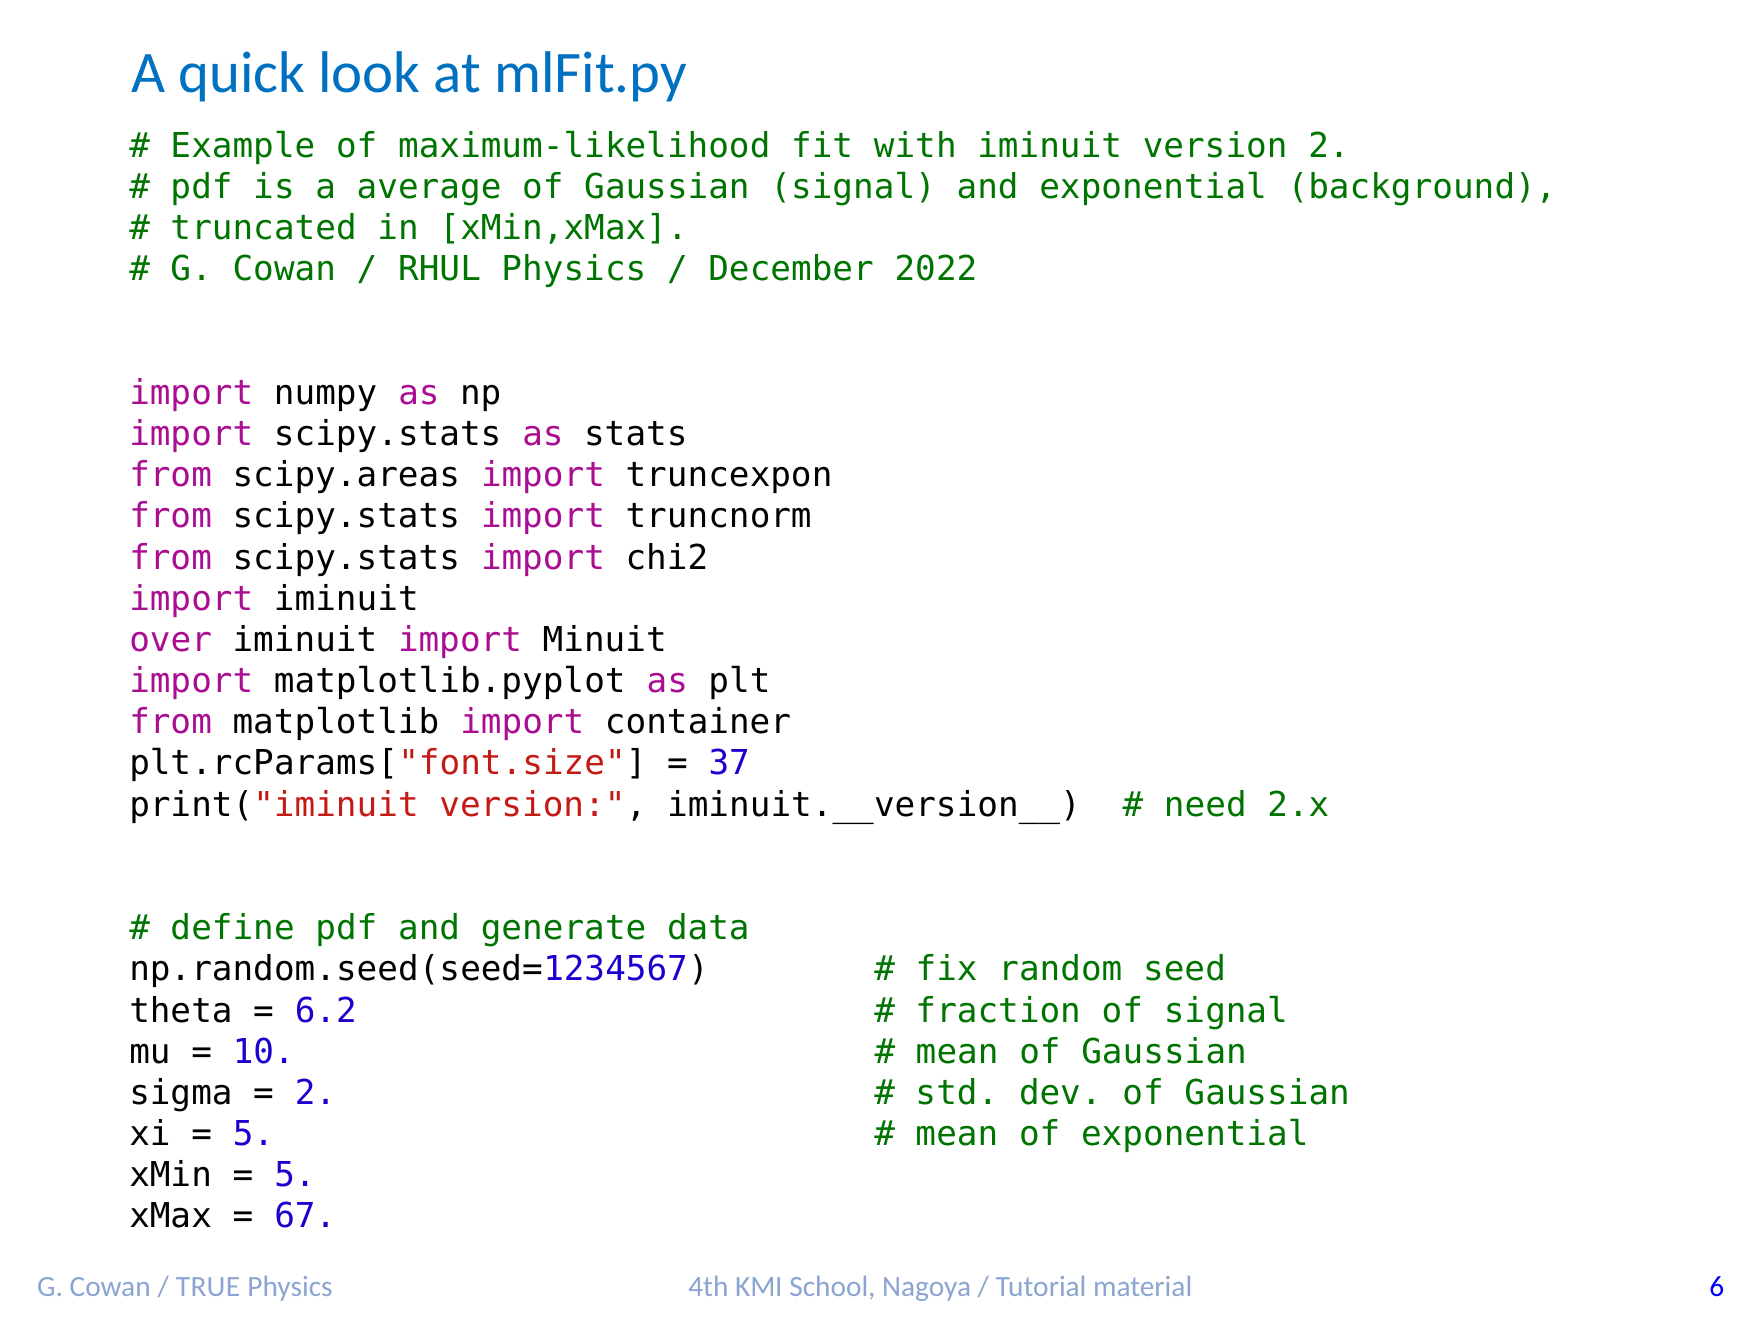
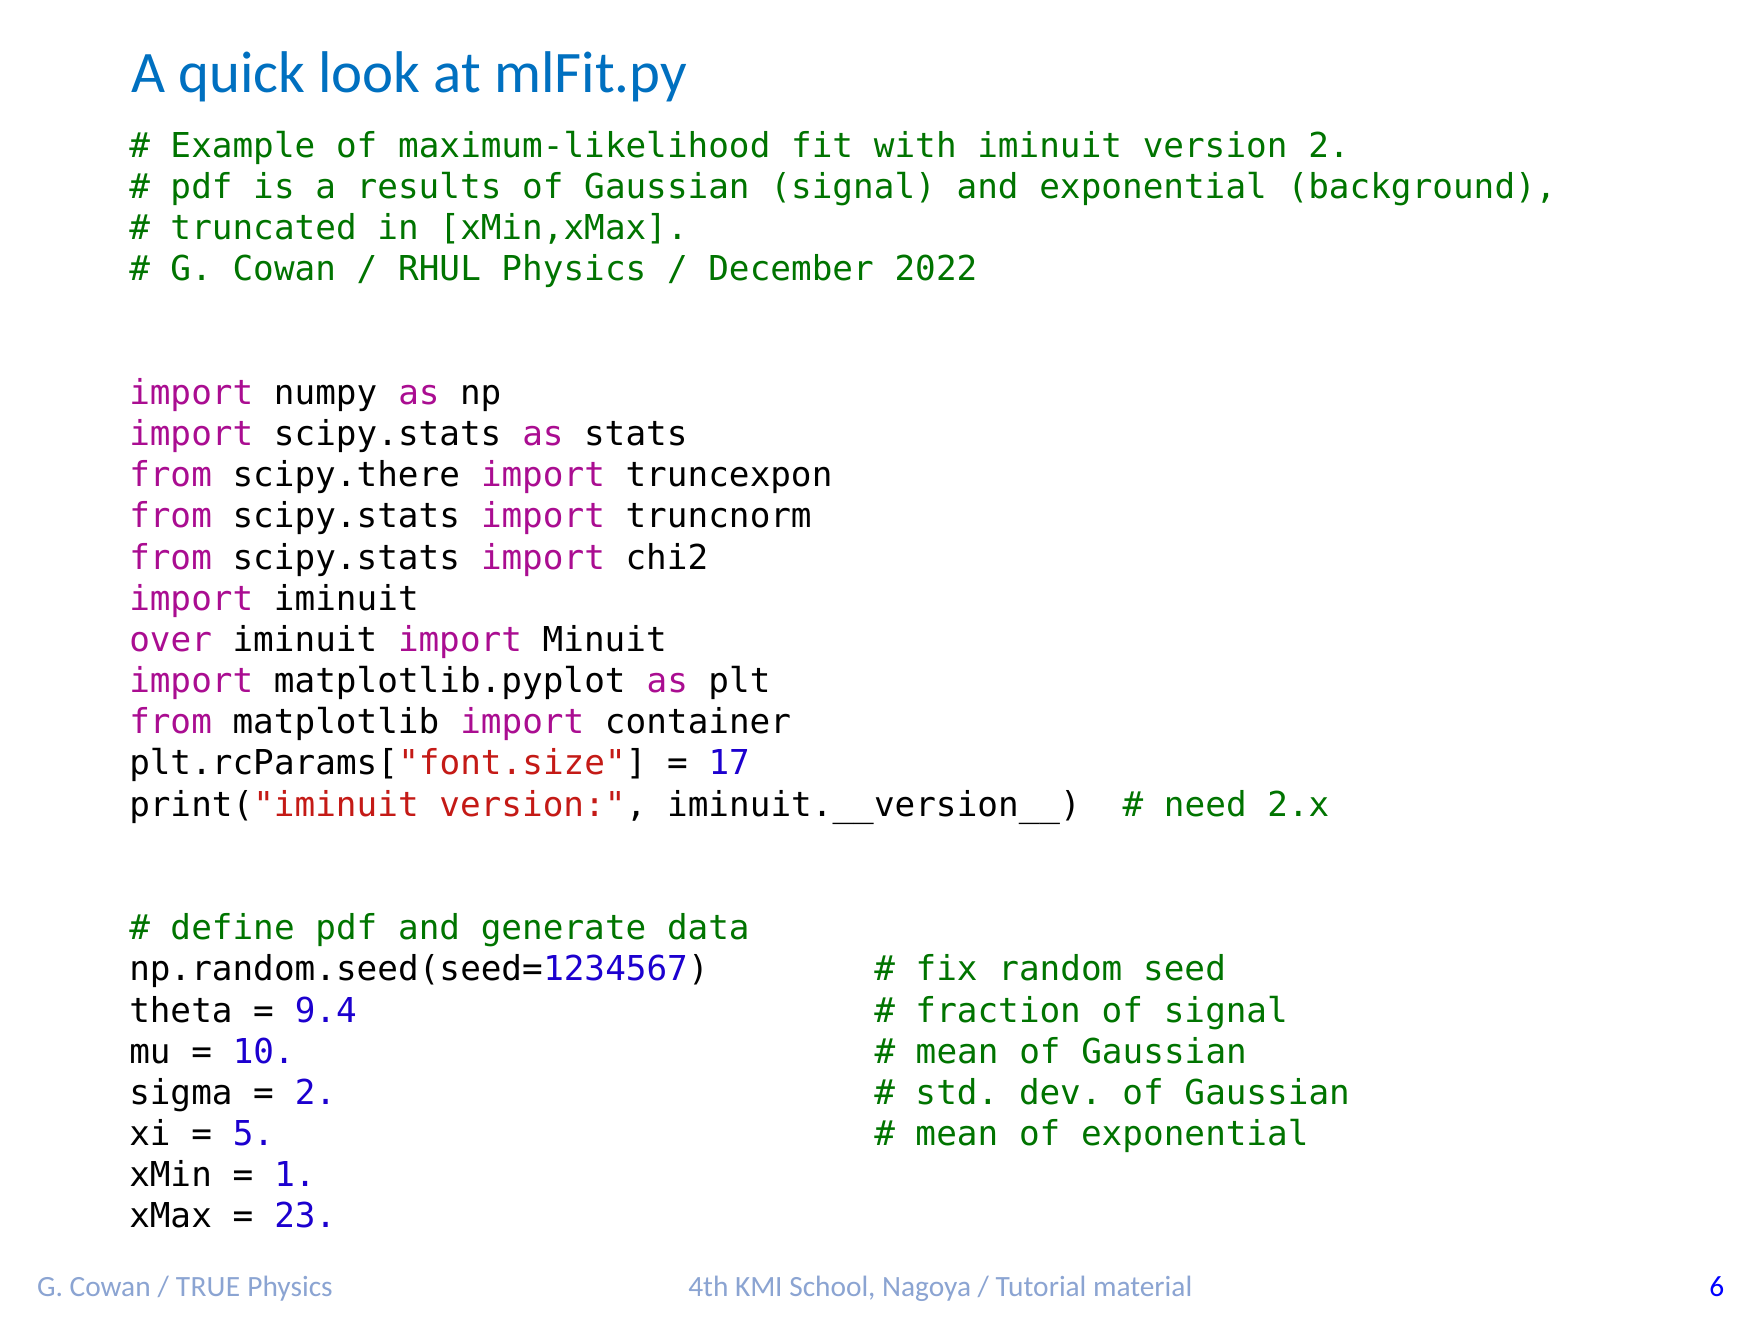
average: average -> results
scipy.areas: scipy.areas -> scipy.there
37: 37 -> 17
6.2: 6.2 -> 9.4
5 at (295, 1175): 5 -> 1
67: 67 -> 23
